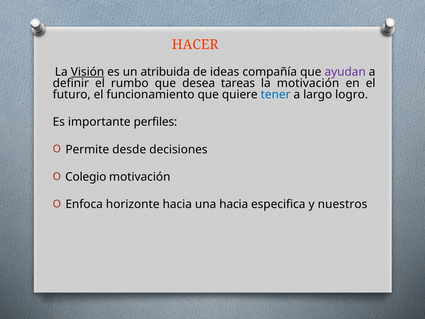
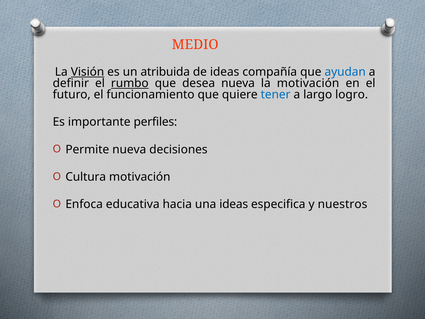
HACER: HACER -> MEDIO
ayudan colour: purple -> blue
rumbo underline: none -> present
desea tareas: tareas -> nueva
Permite desde: desde -> nueva
Colegio: Colegio -> Cultura
horizonte: horizonte -> educativa
una hacia: hacia -> ideas
